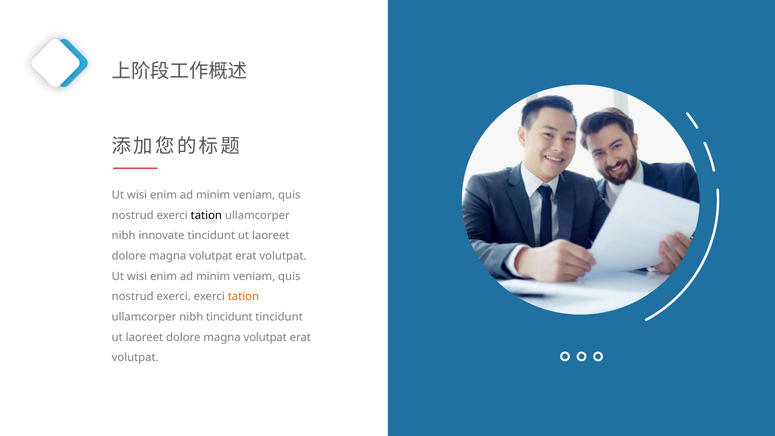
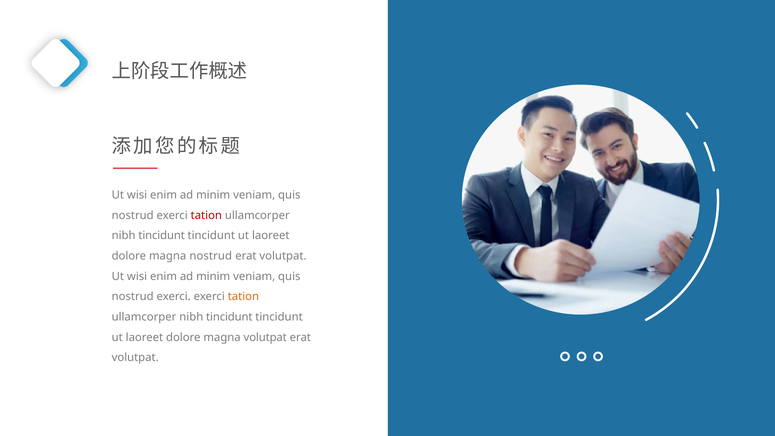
tation at (206, 215) colour: black -> red
innovate at (162, 236): innovate -> tincidunt
volutpat at (211, 256): volutpat -> nostrud
